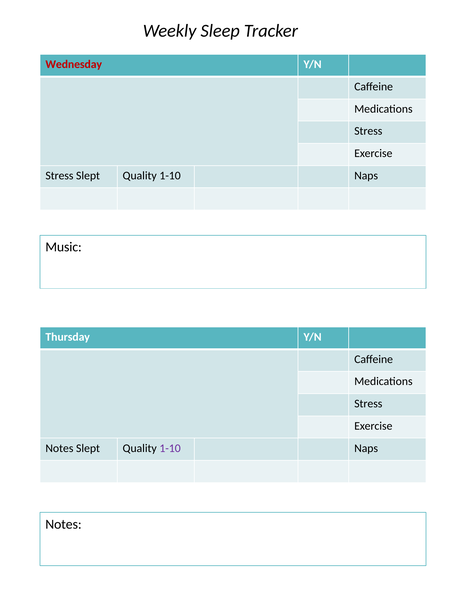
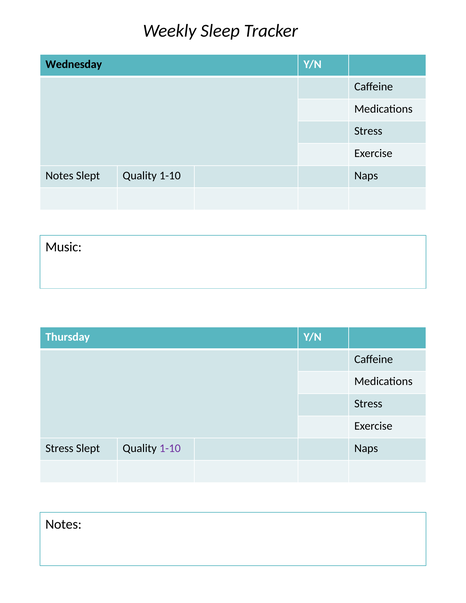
Wednesday colour: red -> black
Stress at (59, 176): Stress -> Notes
Notes at (59, 448): Notes -> Stress
